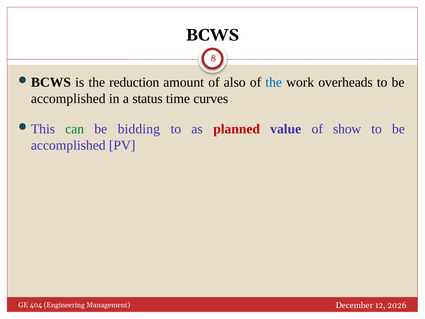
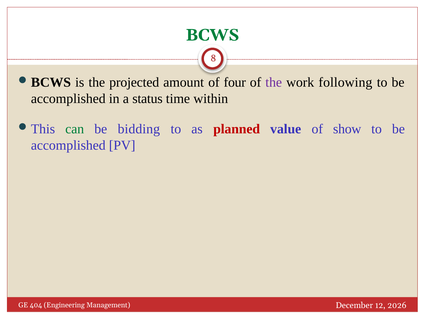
BCWS colour: black -> green
reduction: reduction -> projected
also: also -> four
the at (274, 82) colour: blue -> purple
overheads: overheads -> following
curves: curves -> within
